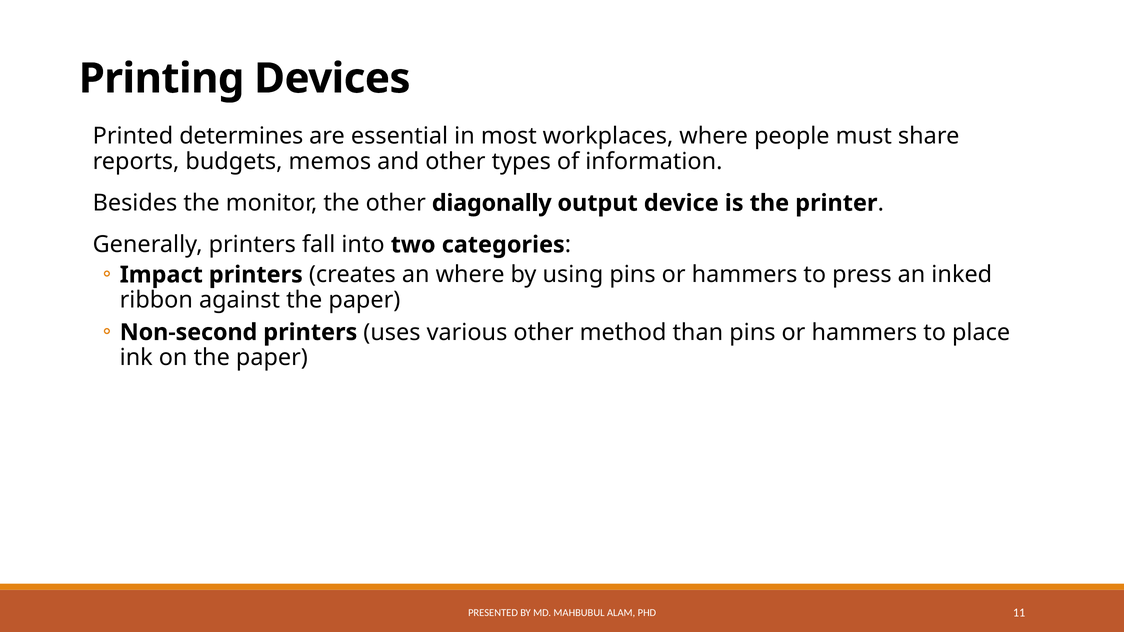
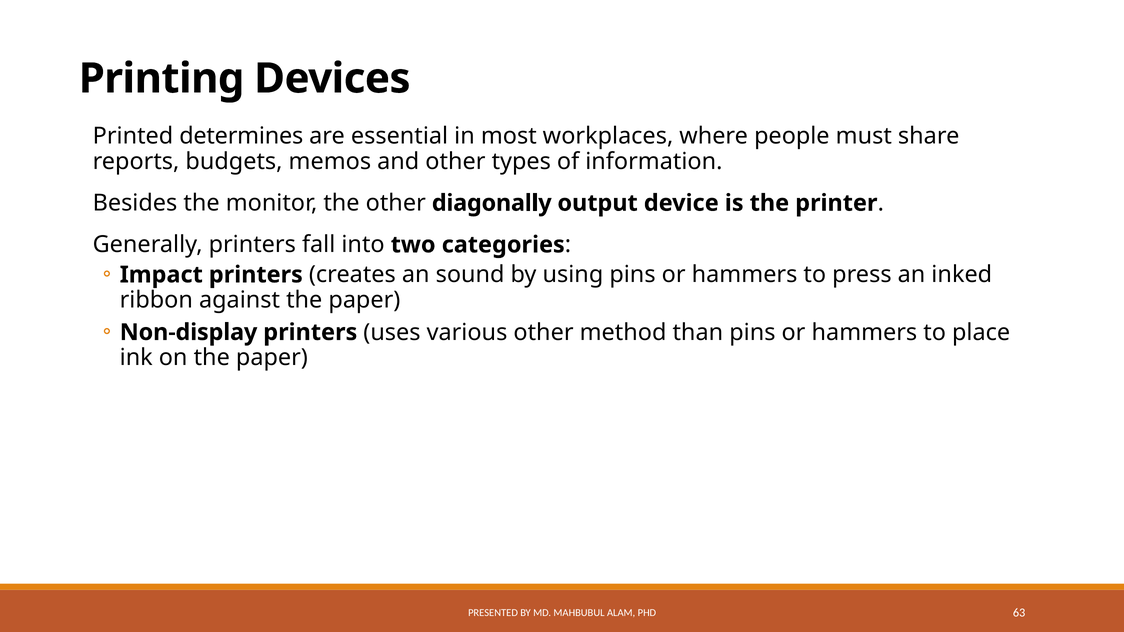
an where: where -> sound
Non-second: Non-second -> Non-display
11: 11 -> 63
